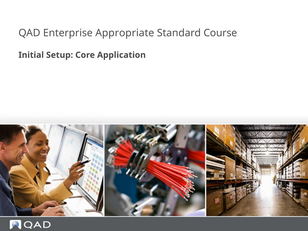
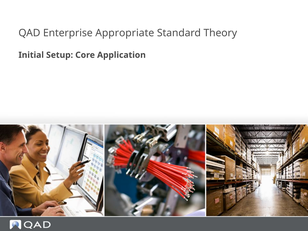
Course: Course -> Theory
